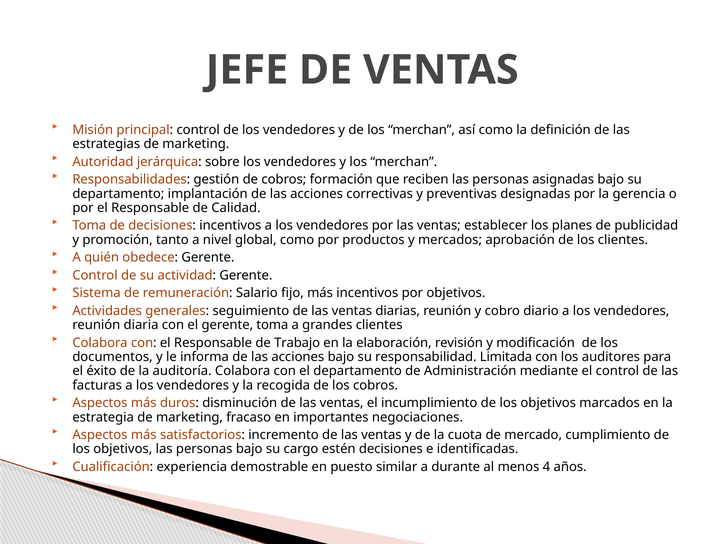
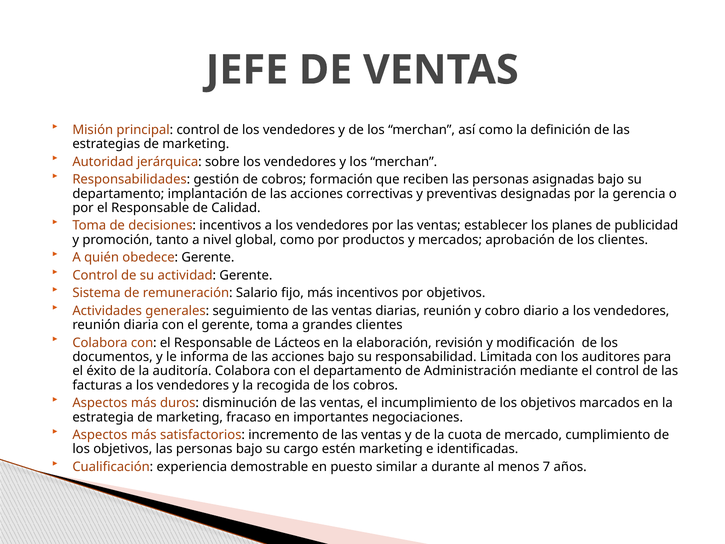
Trabajo: Trabajo -> Lácteos
estén decisiones: decisiones -> marketing
4: 4 -> 7
